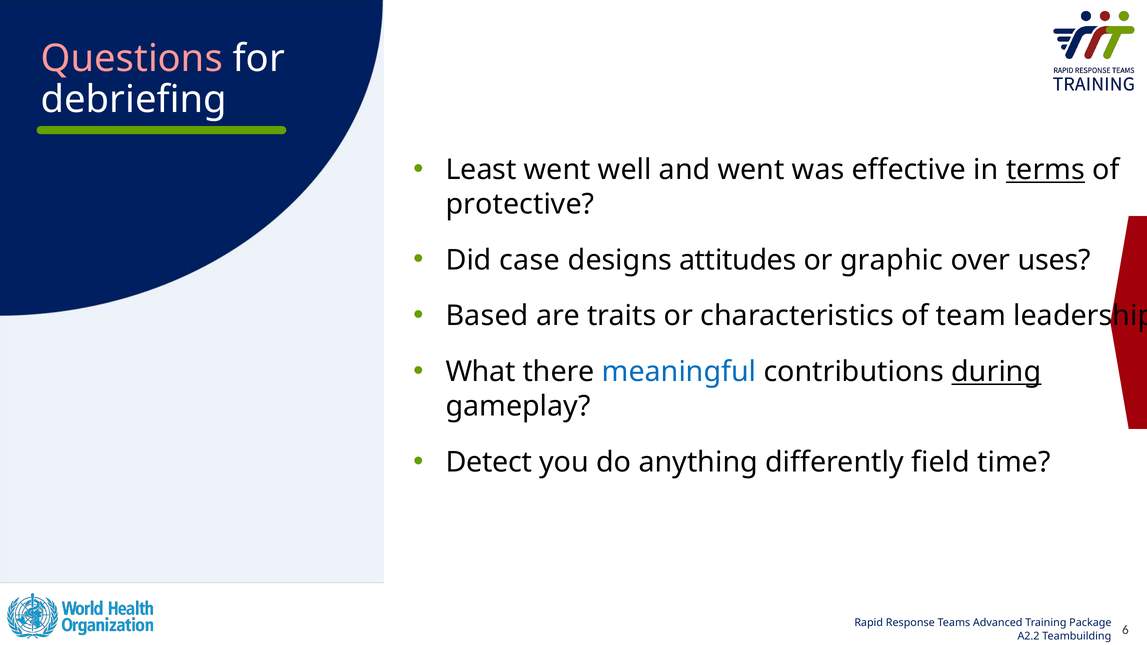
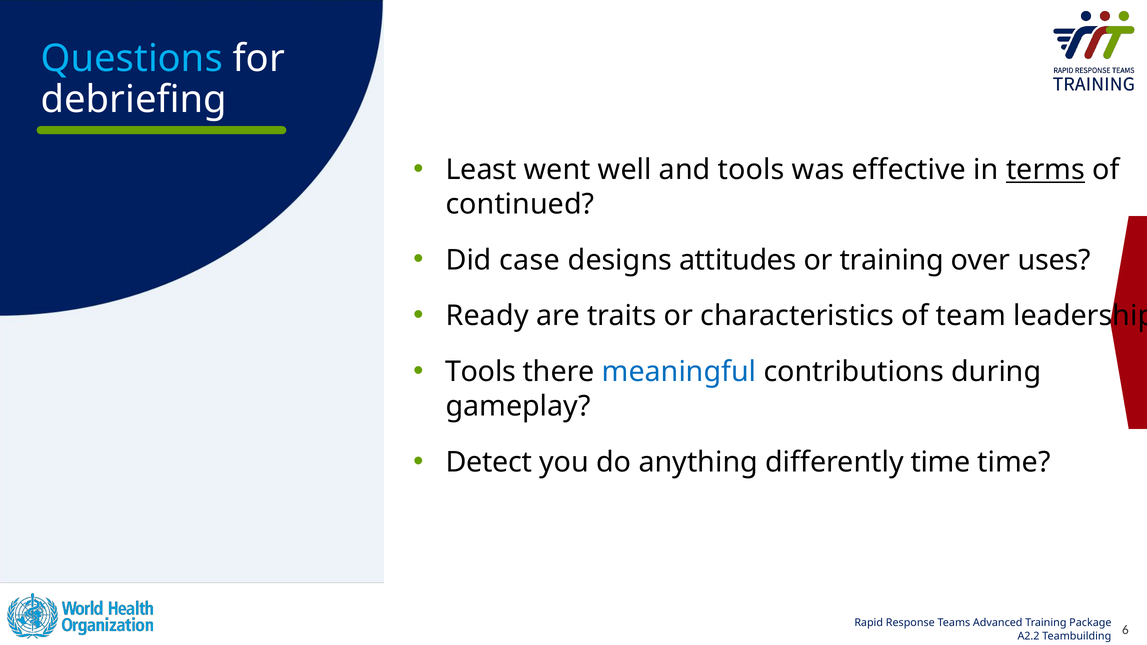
Questions colour: pink -> light blue
and went: went -> tools
protective: protective -> continued
or graphic: graphic -> training
Based: Based -> Ready
What at (481, 372): What -> Tools
during underline: present -> none
differently field: field -> time
